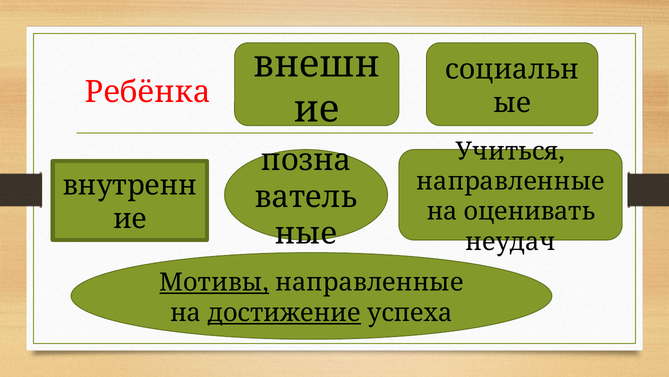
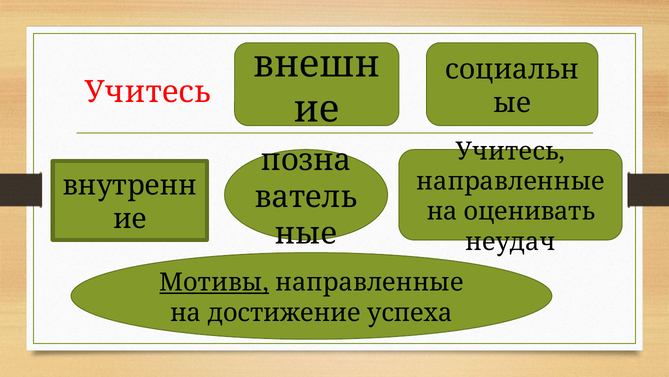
Ребёнка at (148, 92): Ребёнка -> Учитесь
Учиться at (510, 151): Учиться -> Учитесь
достижение underline: present -> none
